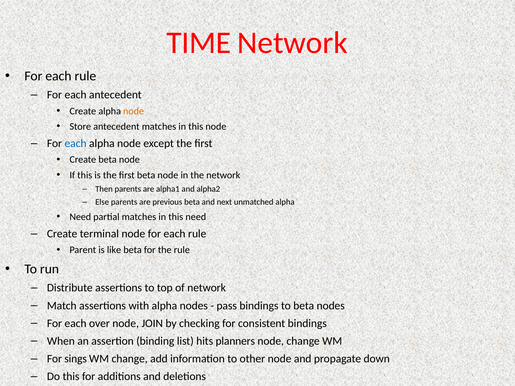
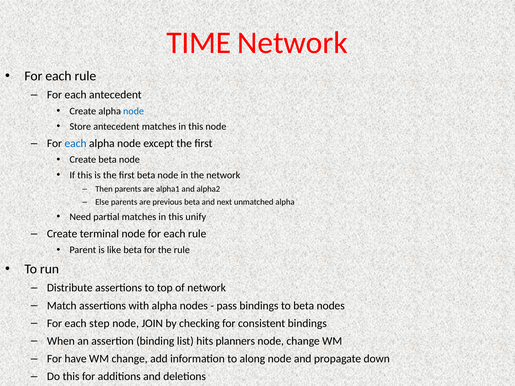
node at (134, 111) colour: orange -> blue
this need: need -> unify
over: over -> step
sings: sings -> have
other: other -> along
